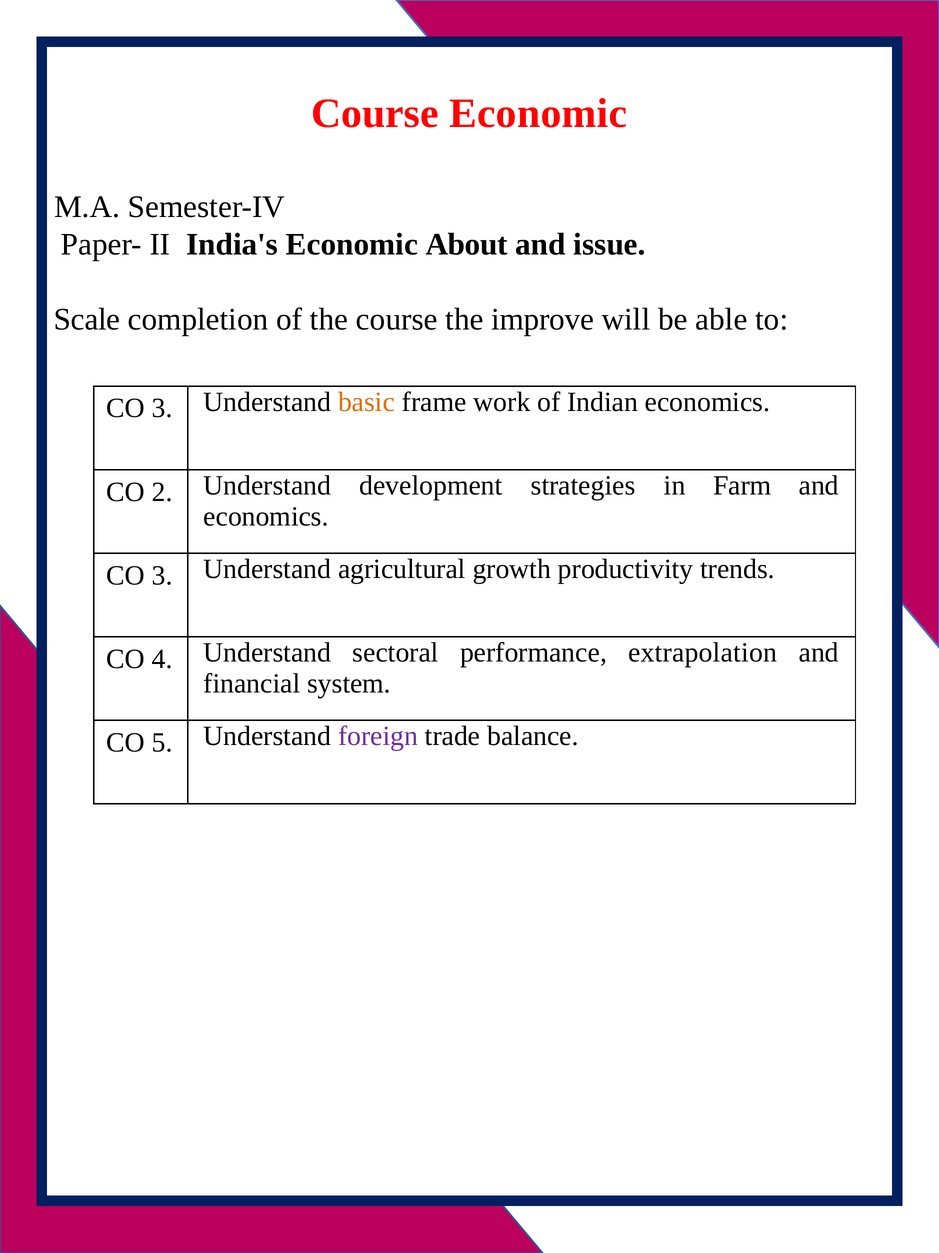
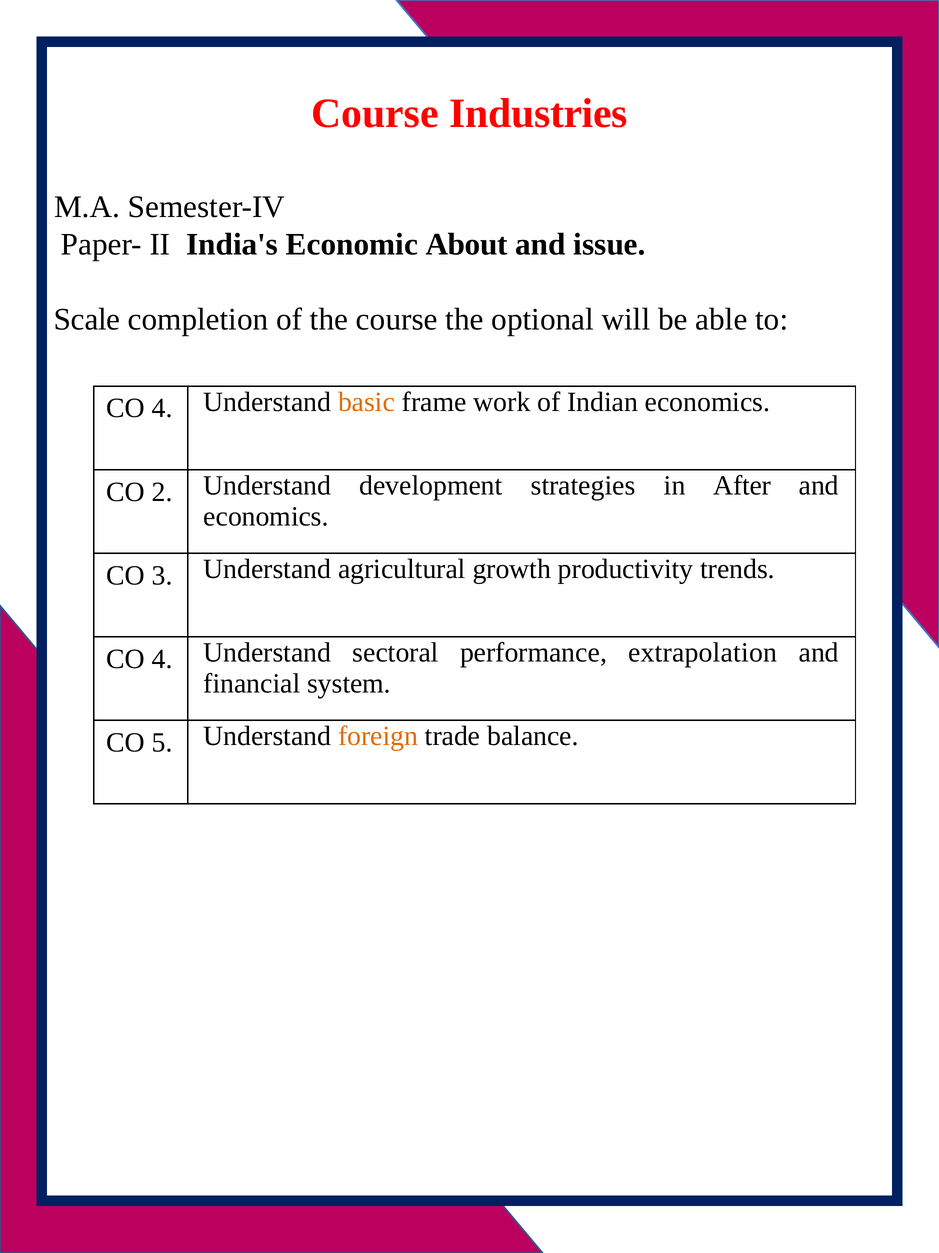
Course Economic: Economic -> Industries
improve: improve -> optional
3 at (162, 408): 3 -> 4
Farm: Farm -> After
foreign colour: purple -> orange
